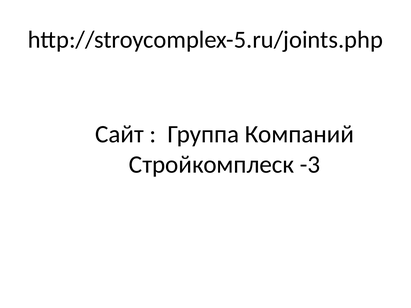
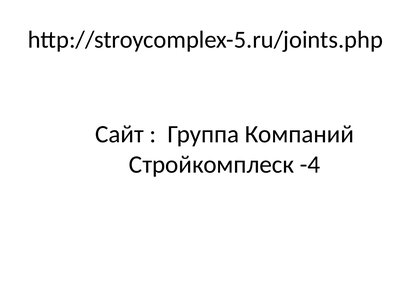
-3: -3 -> -4
